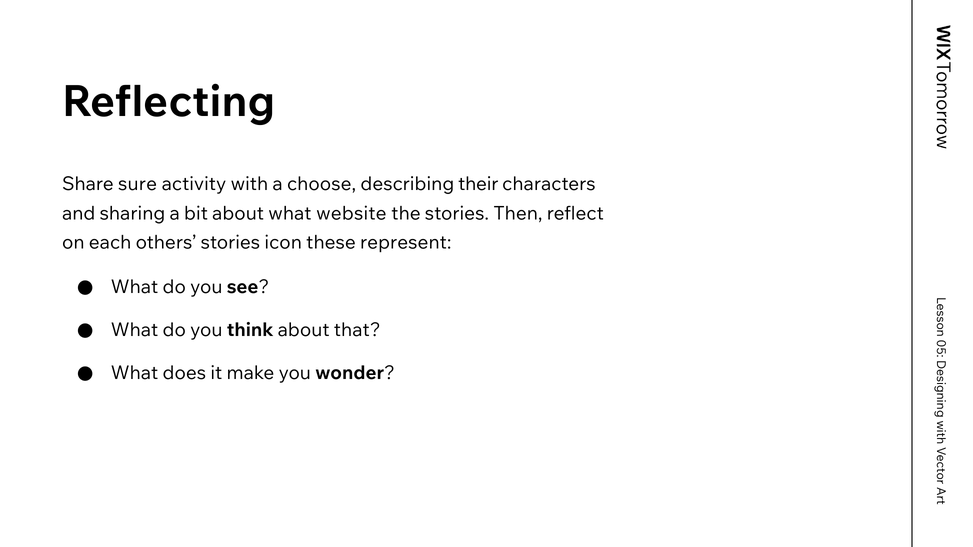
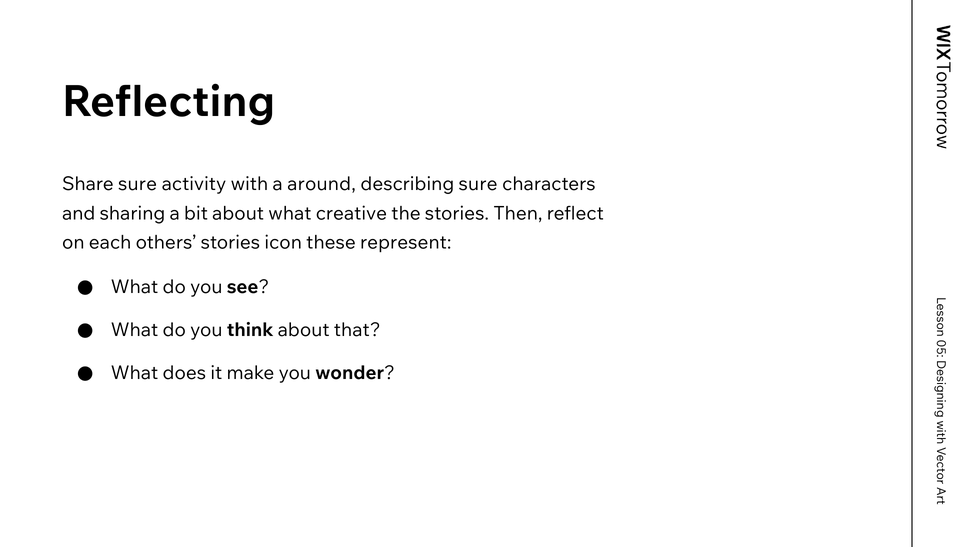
choose: choose -> around
describing their: their -> sure
website: website -> creative
